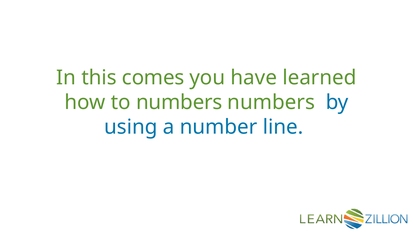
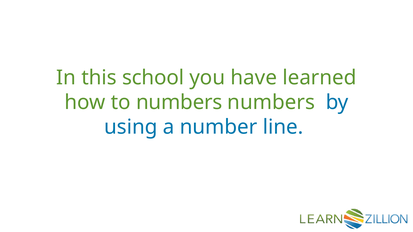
comes: comes -> school
